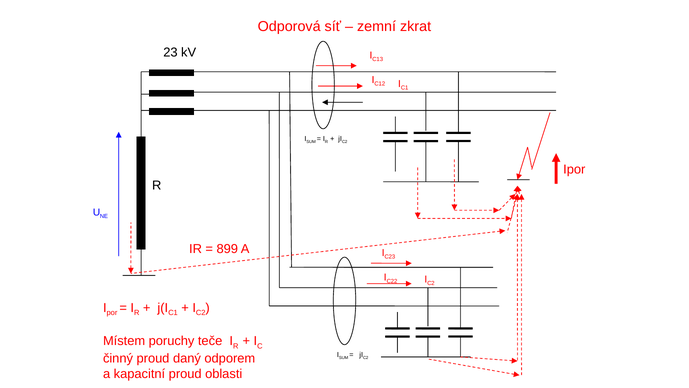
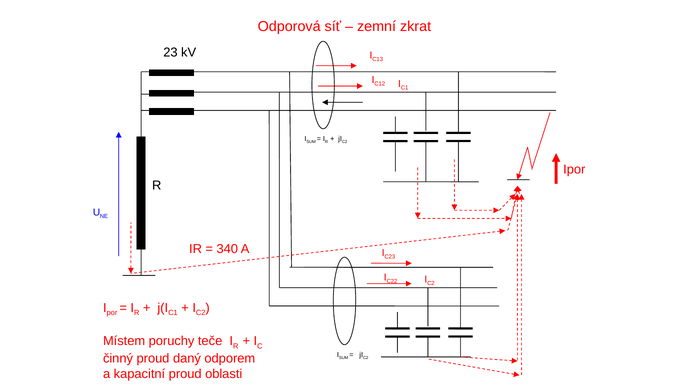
899: 899 -> 340
